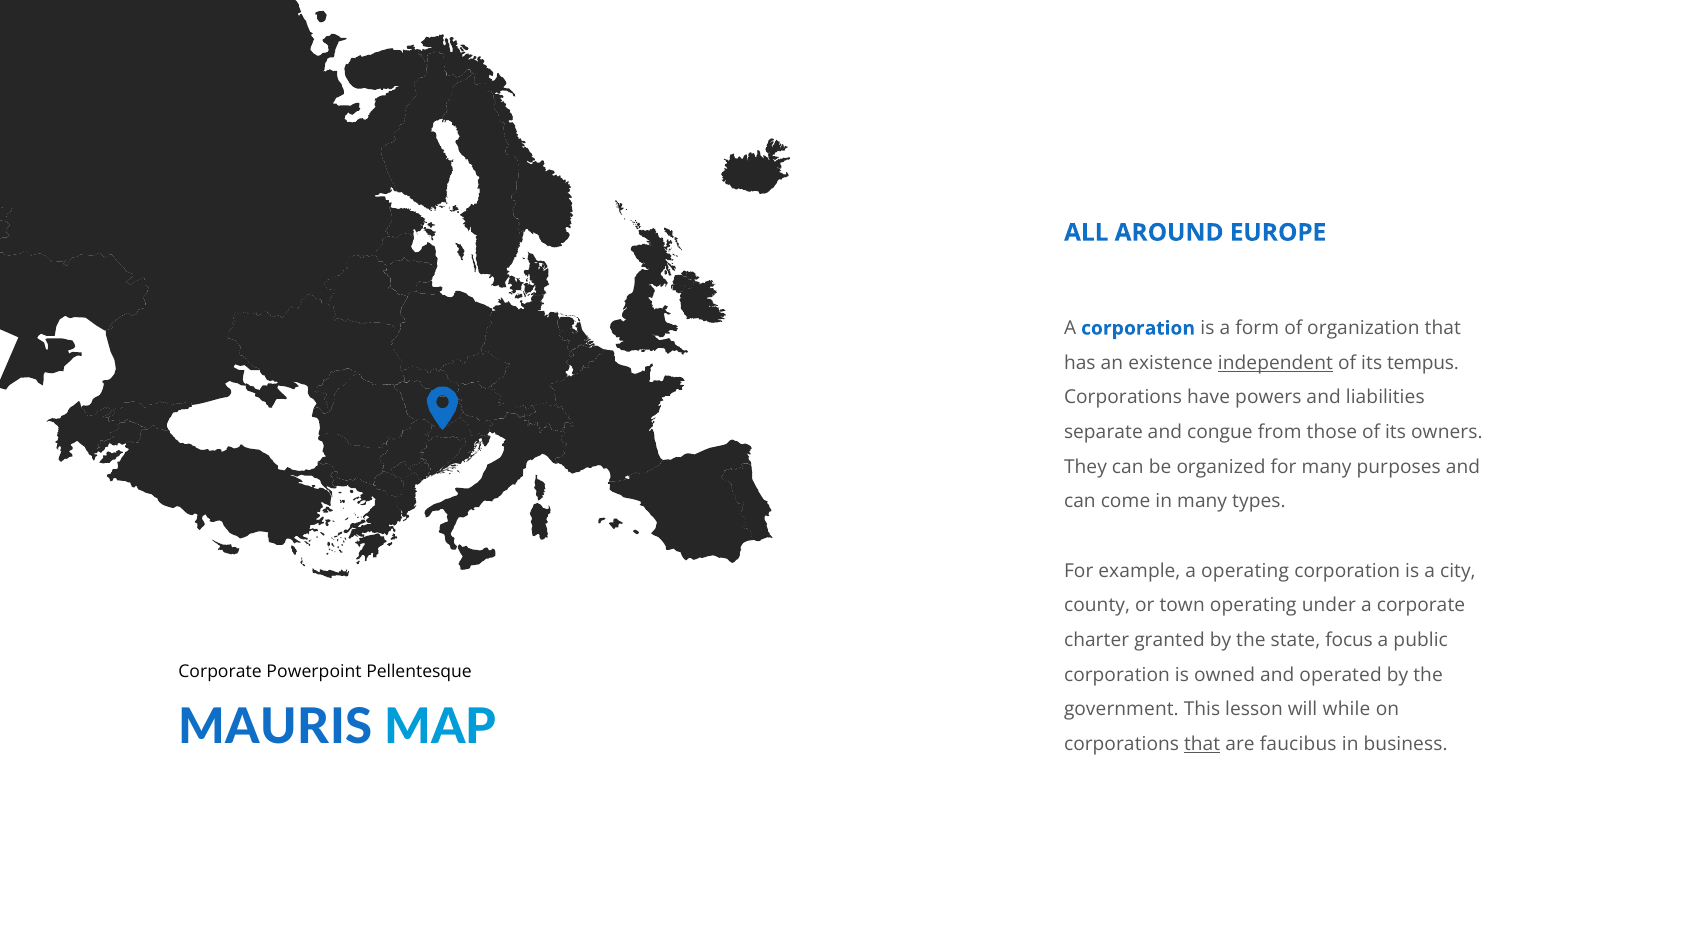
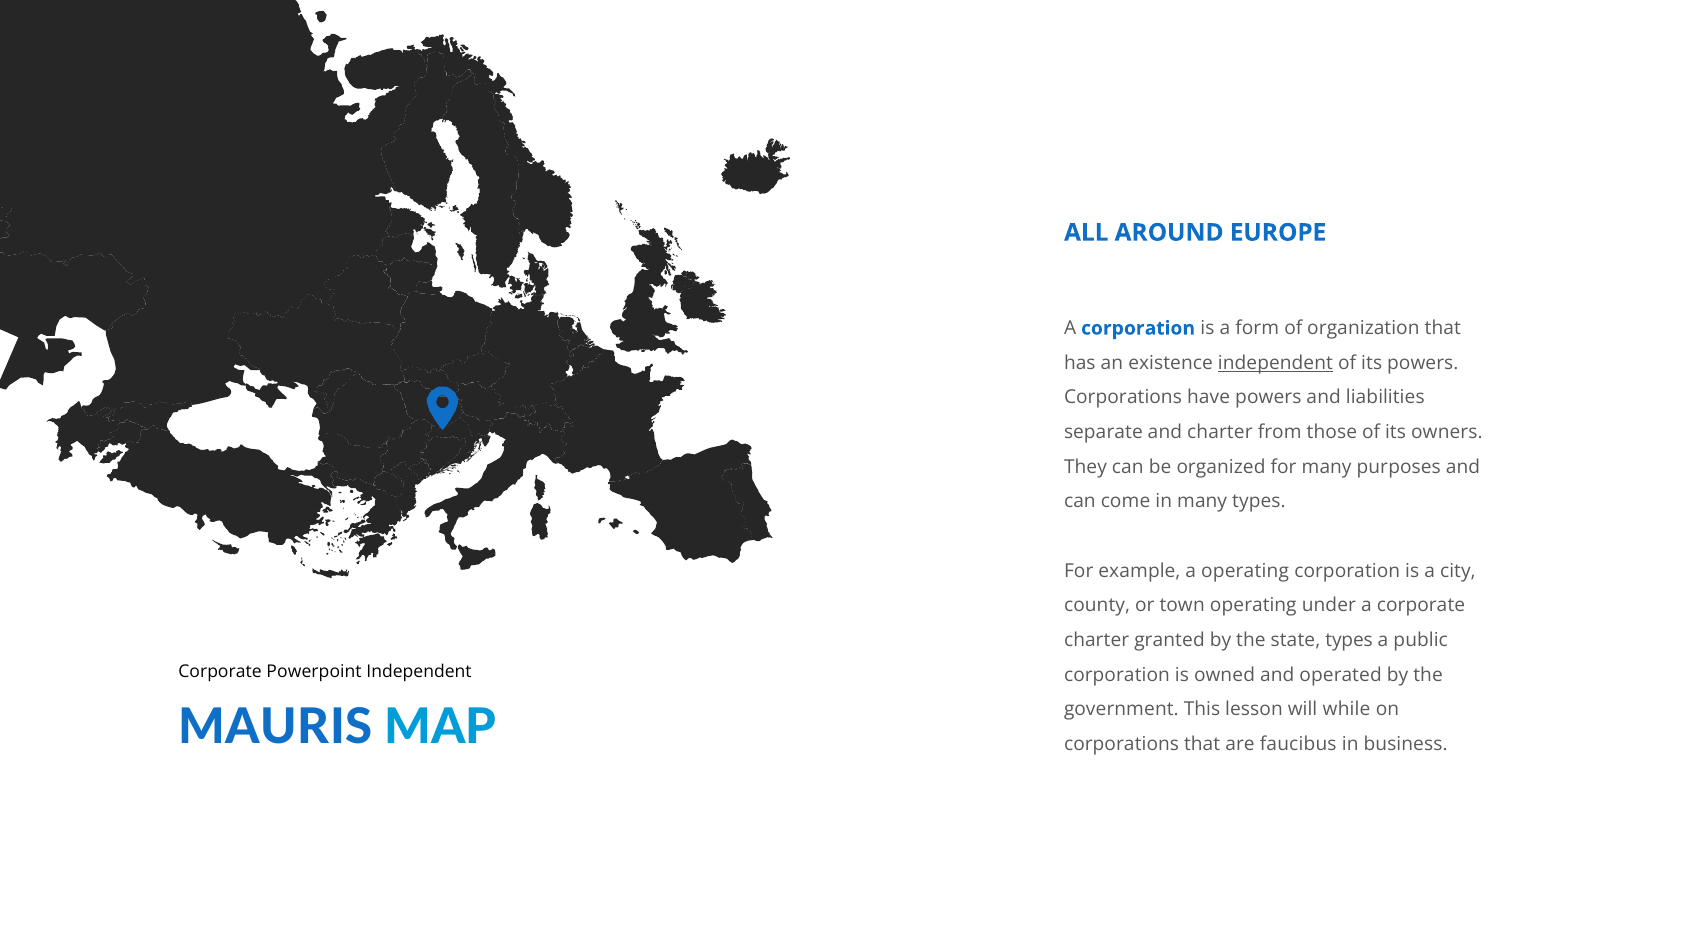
its tempus: tempus -> powers
and congue: congue -> charter
state focus: focus -> types
Powerpoint Pellentesque: Pellentesque -> Independent
that at (1202, 744) underline: present -> none
